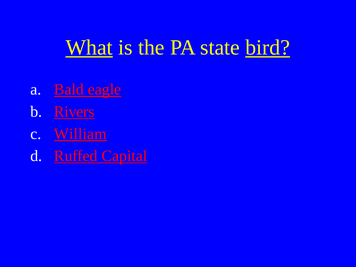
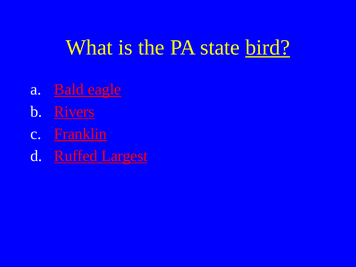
What underline: present -> none
William: William -> Franklin
Capital: Capital -> Largest
